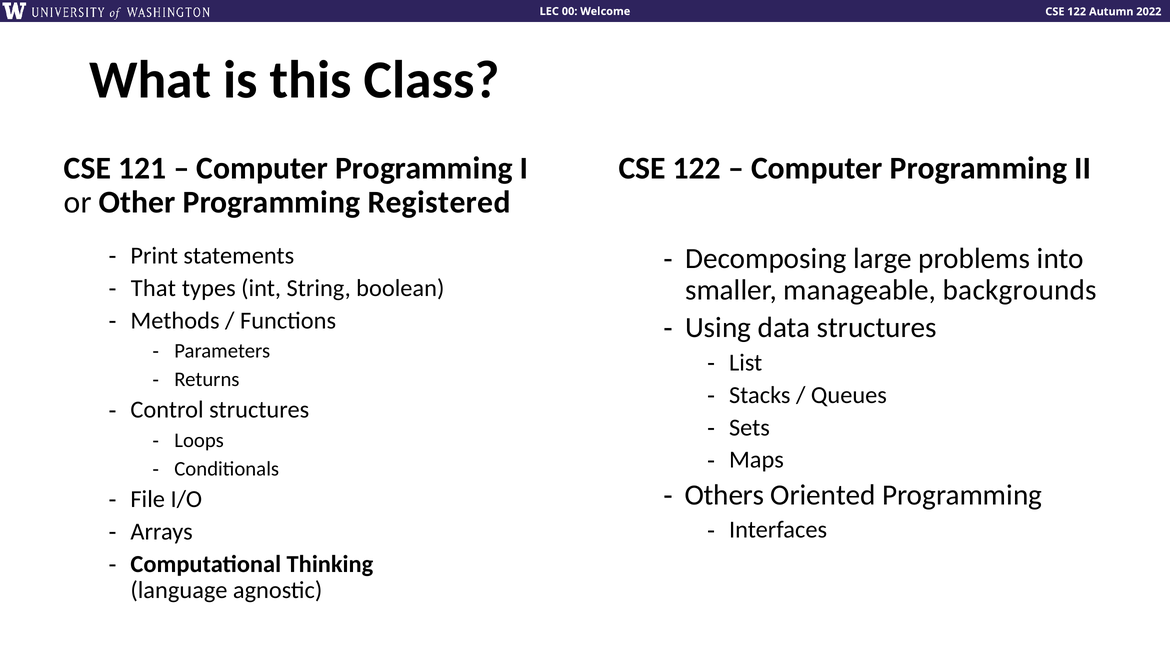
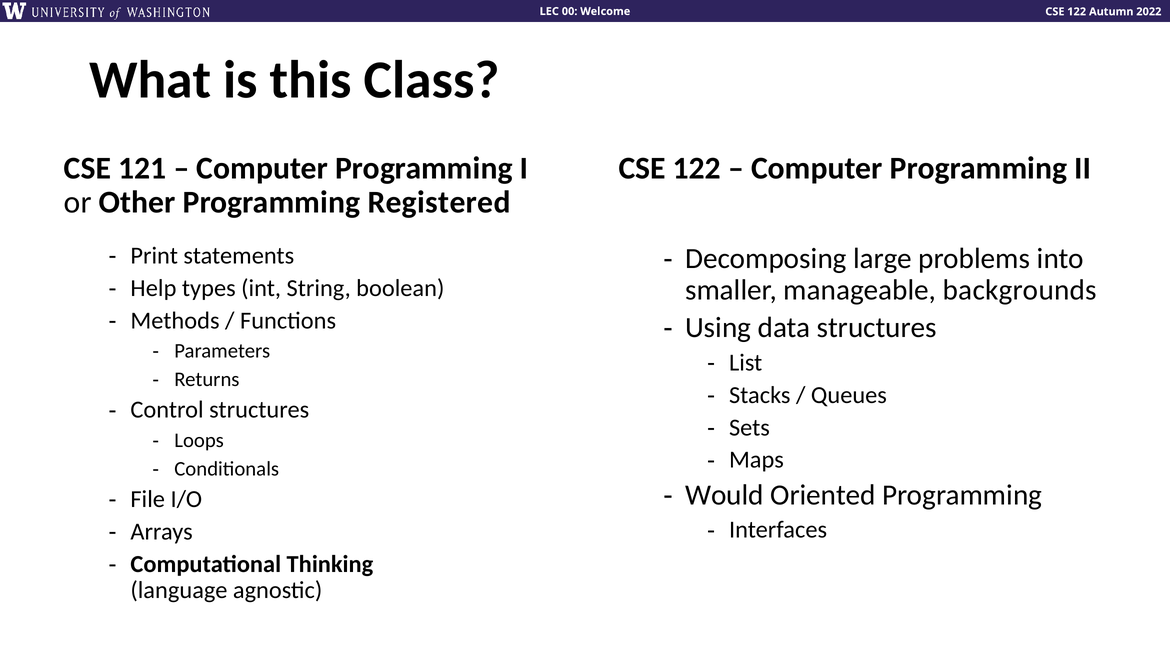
That: That -> Help
Others: Others -> Would
